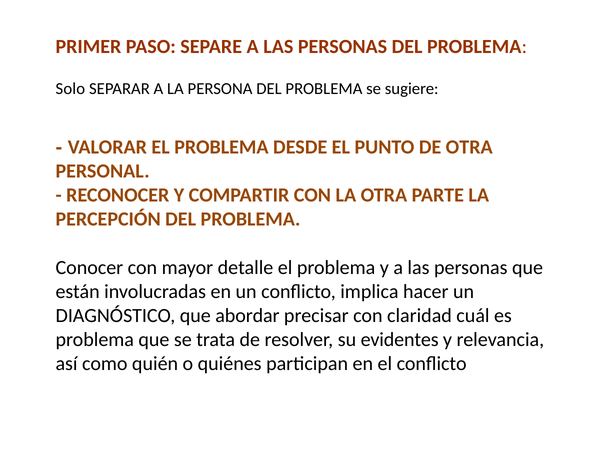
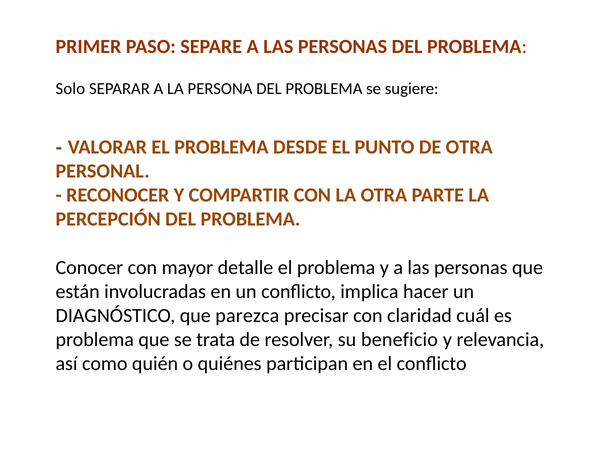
abordar: abordar -> parezca
evidentes: evidentes -> beneficio
